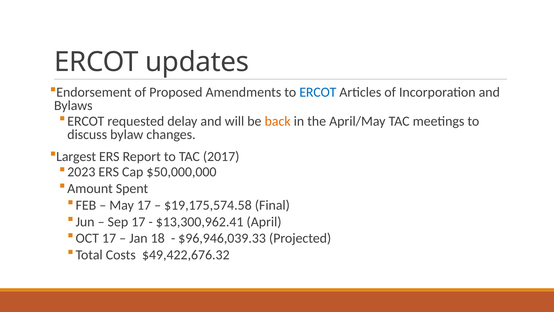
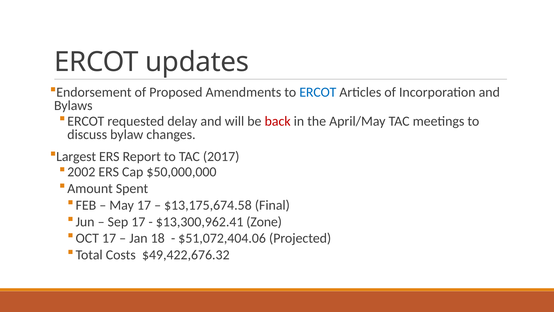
back colour: orange -> red
2023: 2023 -> 2002
$19,175,574.58: $19,175,574.58 -> $13,175,674.58
April: April -> Zone
$96,946,039.33: $96,946,039.33 -> $51,072,404.06
